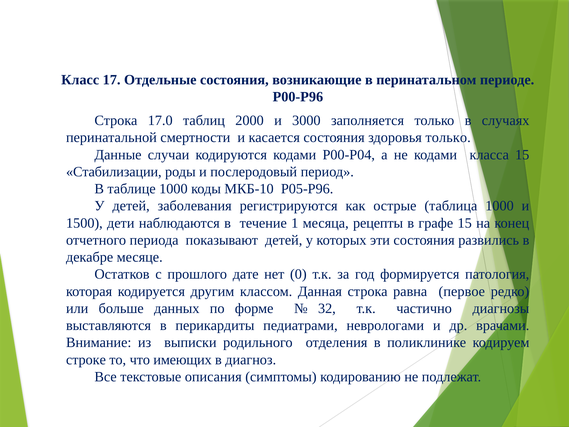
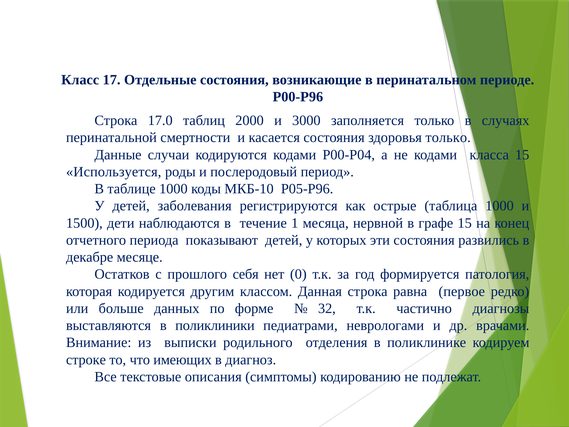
Стабилизации: Стабилизации -> Используется
рецепты: рецепты -> нервной
дате: дате -> себя
перикардиты: перикардиты -> поликлиники
